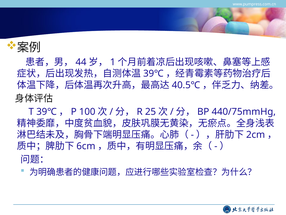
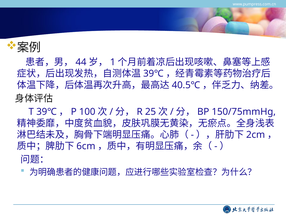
440/75mmHg: 440/75mmHg -> 150/75mmHg
